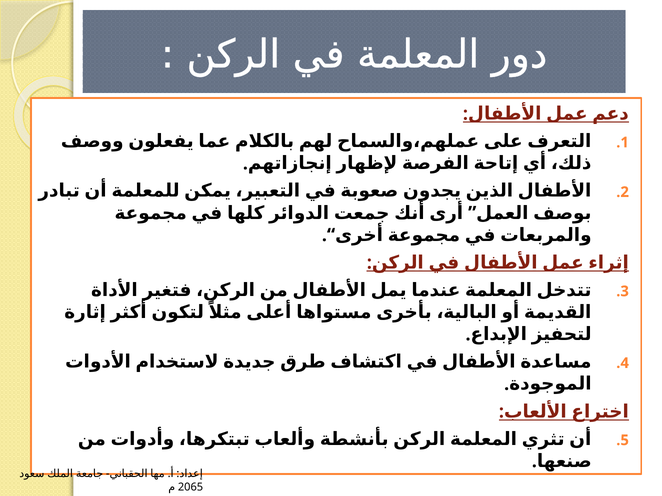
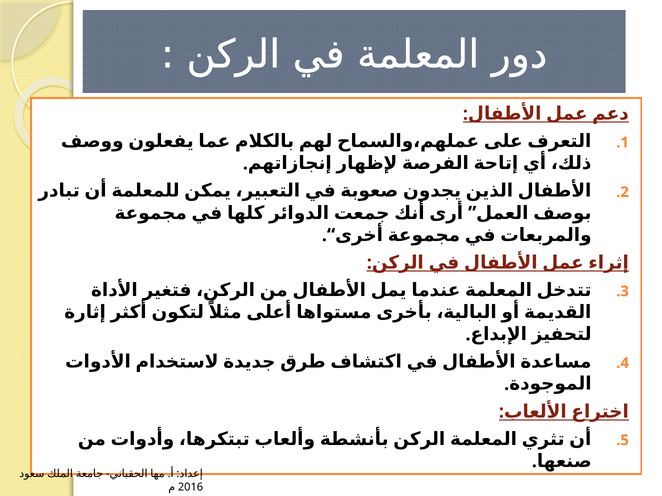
2065: 2065 -> 2016
